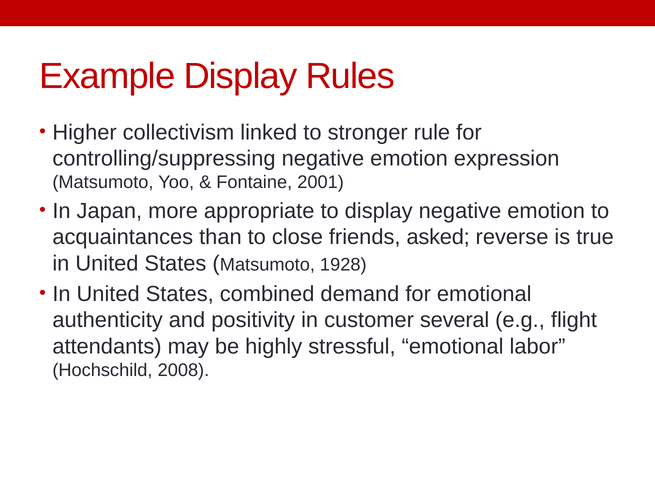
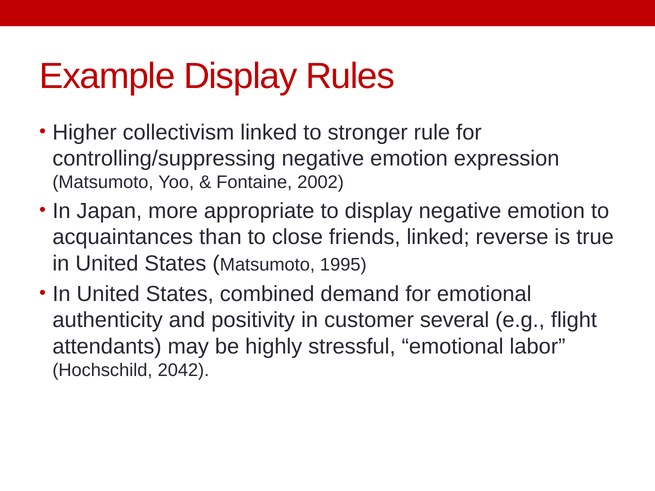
2001: 2001 -> 2002
friends asked: asked -> linked
1928: 1928 -> 1995
2008: 2008 -> 2042
